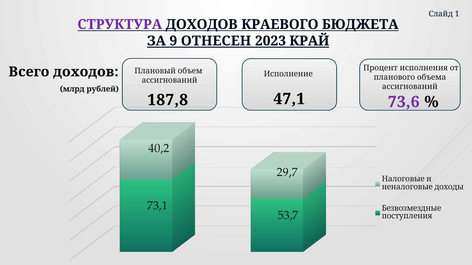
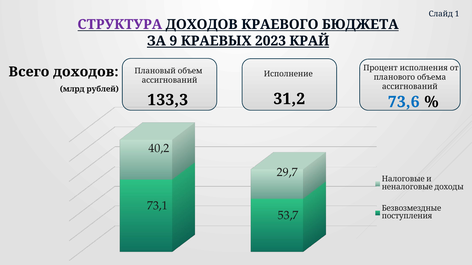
ОТНЕСЕН: ОТНЕСЕН -> КРАЕВЫХ
47,1: 47,1 -> 31,2
187,8: 187,8 -> 133,3
73,6 colour: purple -> blue
